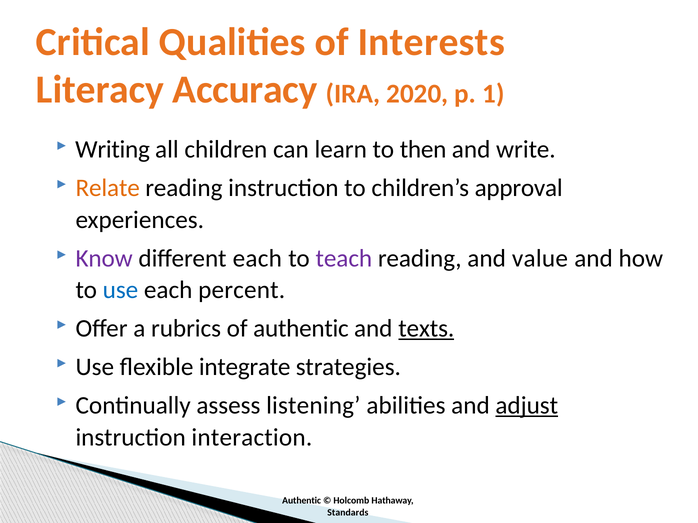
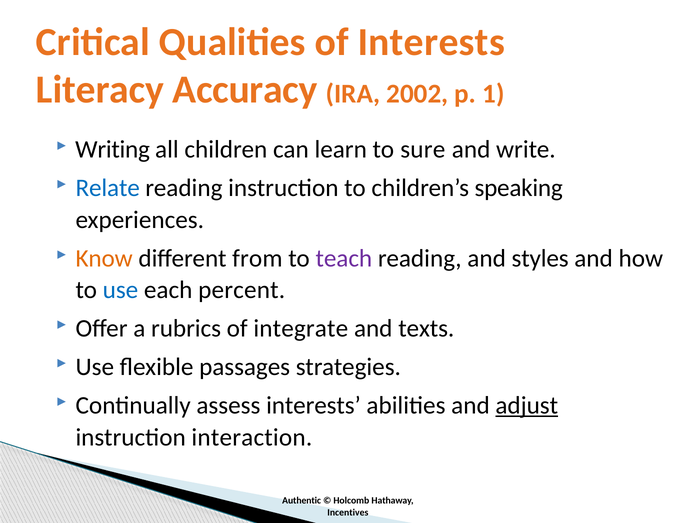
2020: 2020 -> 2002
then: then -> sure
Relate colour: orange -> blue
approval: approval -> speaking
Know colour: purple -> orange
different each: each -> from
value: value -> styles
of authentic: authentic -> integrate
texts underline: present -> none
integrate: integrate -> passages
assess listening: listening -> interests
Standards: Standards -> Incentives
